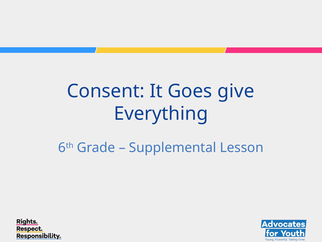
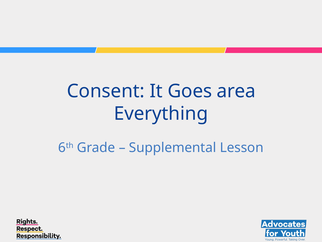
give: give -> area
